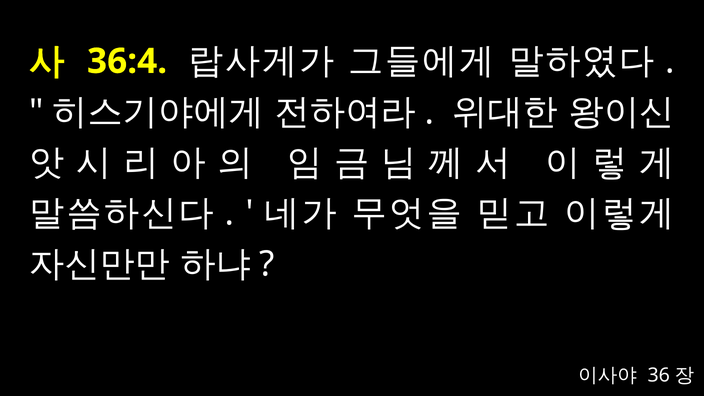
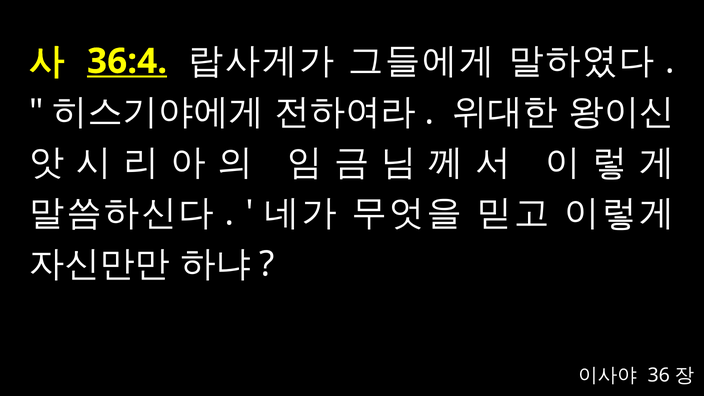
36:4 underline: none -> present
